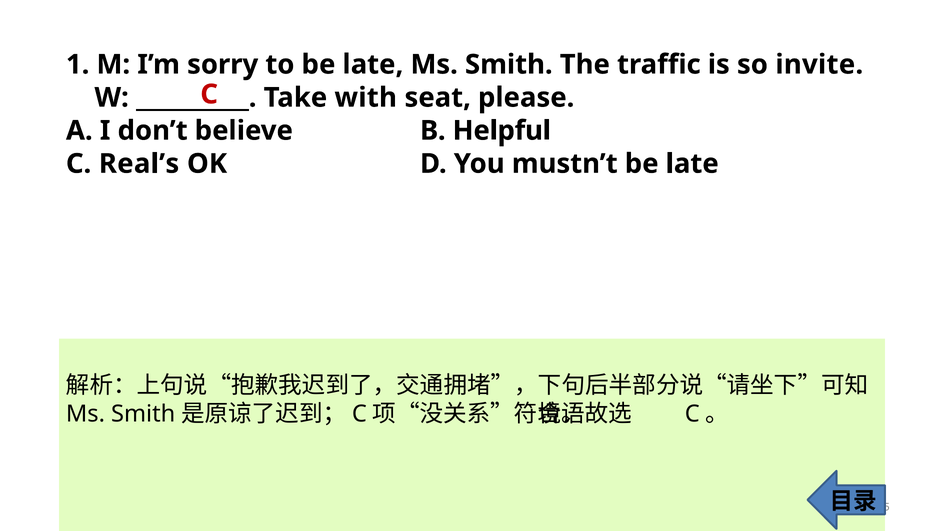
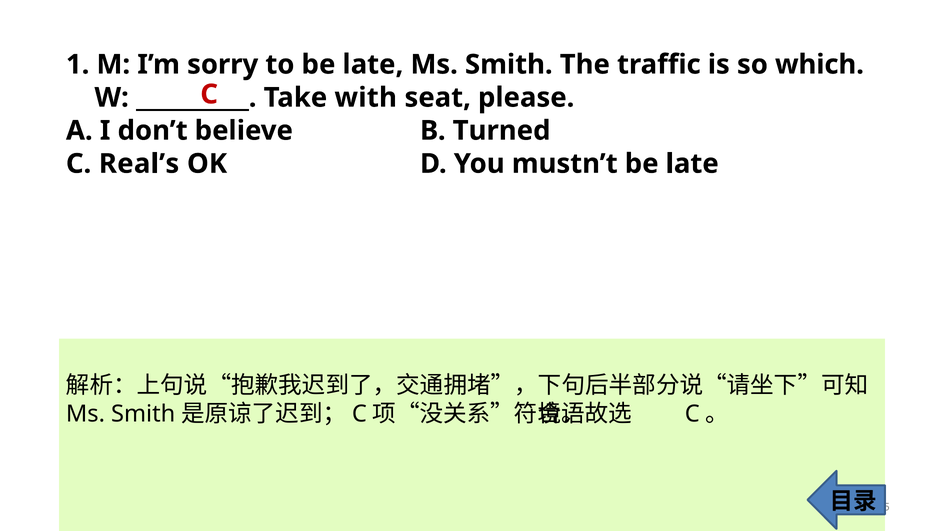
invite: invite -> which
Helpful: Helpful -> Turned
